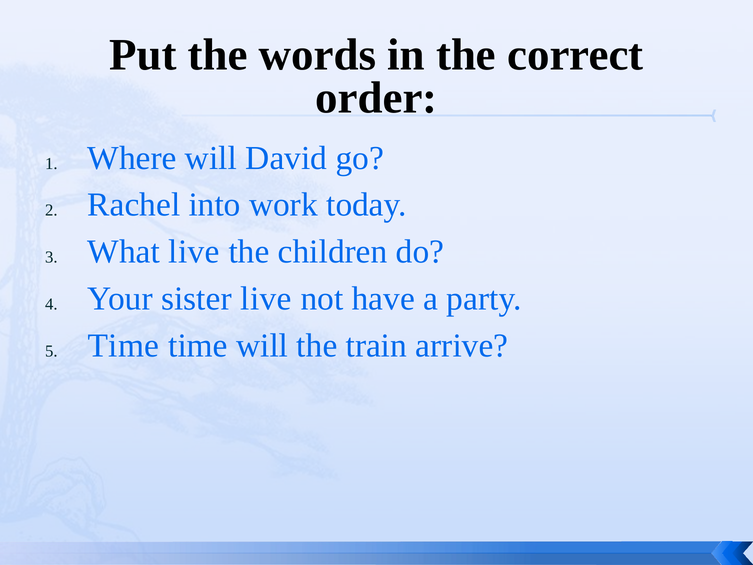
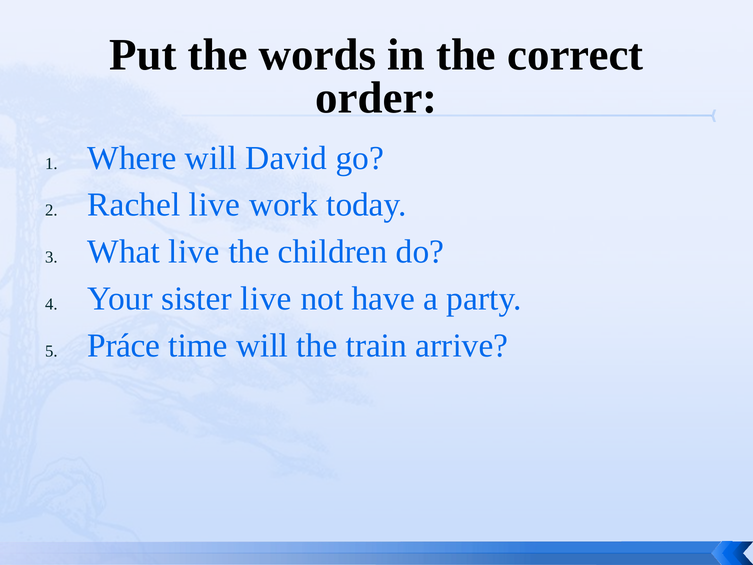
Rachel into: into -> live
Time at (123, 345): Time -> Práce
